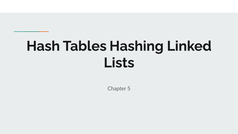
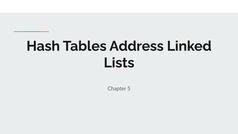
Hashing: Hashing -> Address
